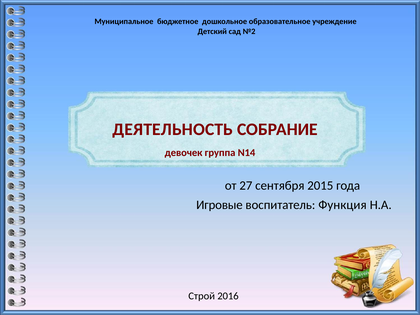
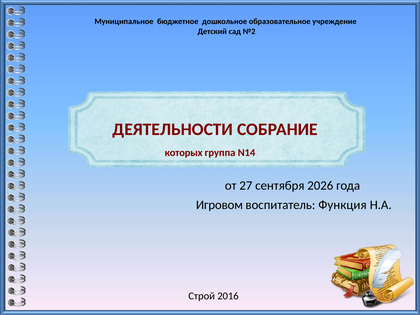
ДЕЯТЕЛЬНОСТЬ: ДЕЯТЕЛЬНОСТЬ -> ДЕЯТЕЛЬНОСТИ
девочек: девочек -> которых
2015: 2015 -> 2026
Игровые: Игровые -> Игровом
